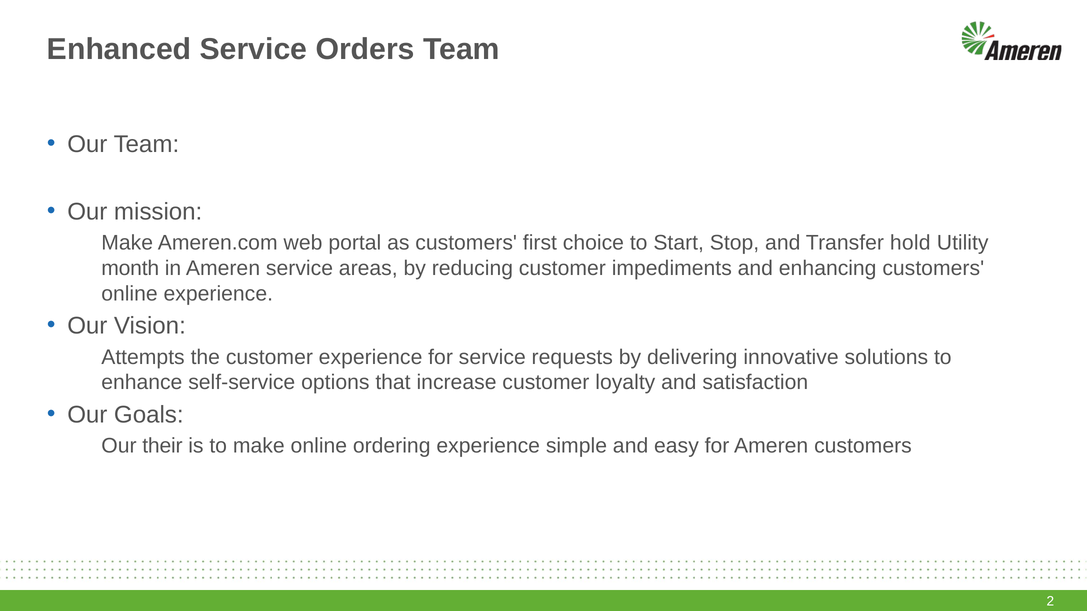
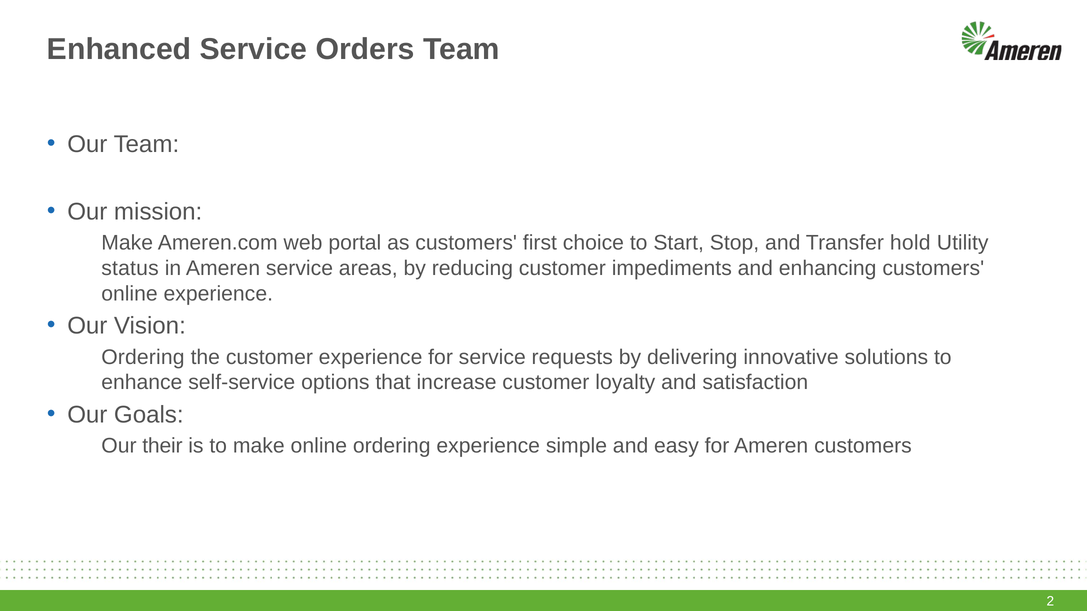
month: month -> status
Attempts at (143, 357): Attempts -> Ordering
